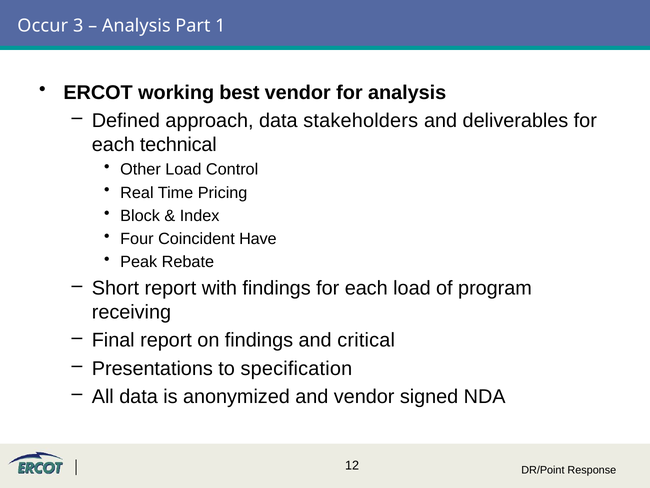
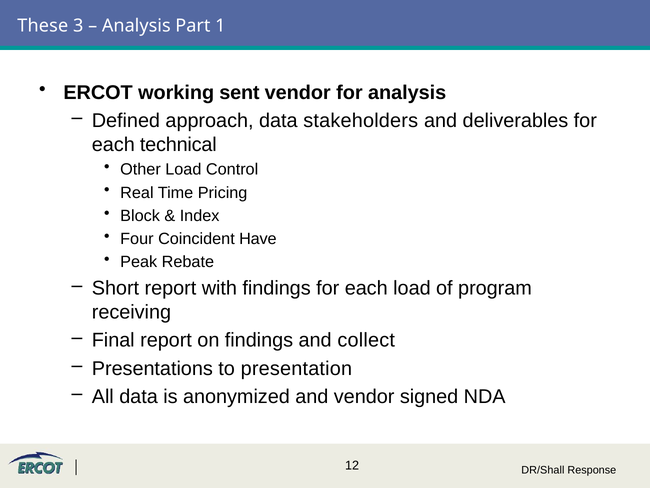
Occur: Occur -> These
best: best -> sent
critical: critical -> collect
specification: specification -> presentation
DR/Point: DR/Point -> DR/Shall
